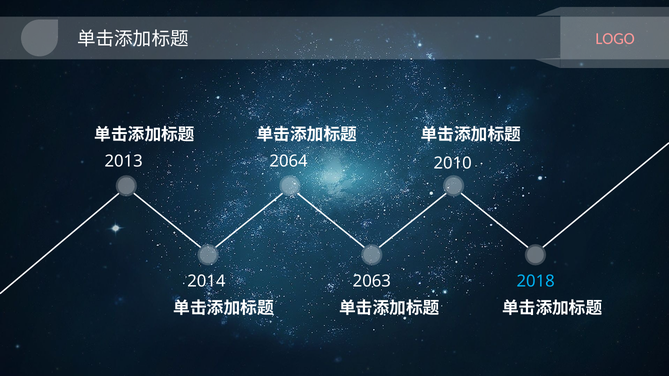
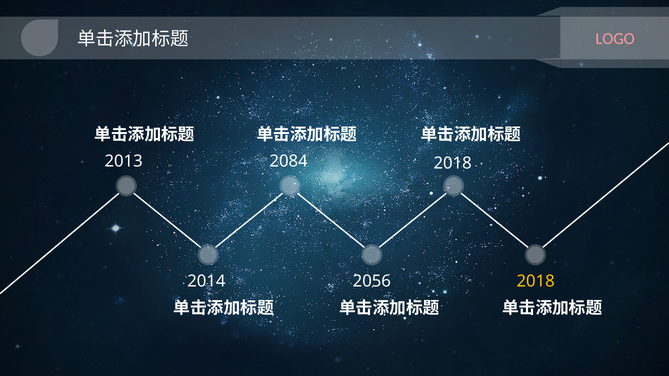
2064: 2064 -> 2084
2010 at (453, 163): 2010 -> 2018
2063: 2063 -> 2056
2018 at (536, 281) colour: light blue -> yellow
